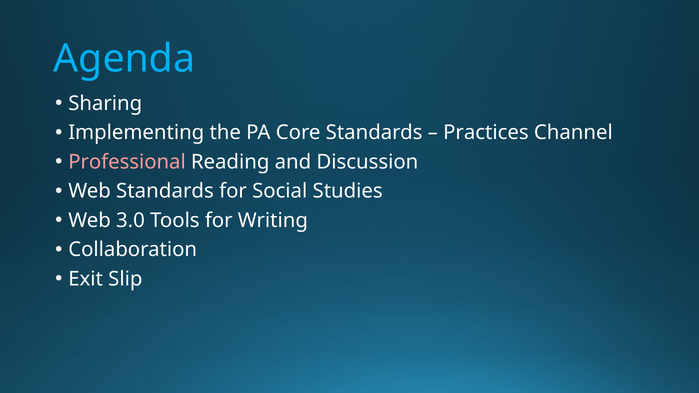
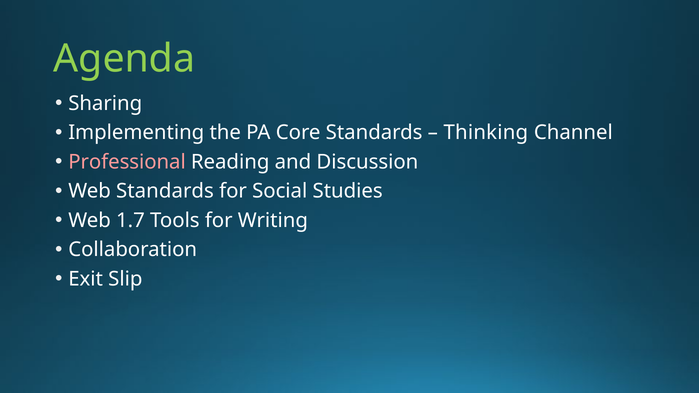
Agenda colour: light blue -> light green
Practices: Practices -> Thinking
3.0: 3.0 -> 1.7
